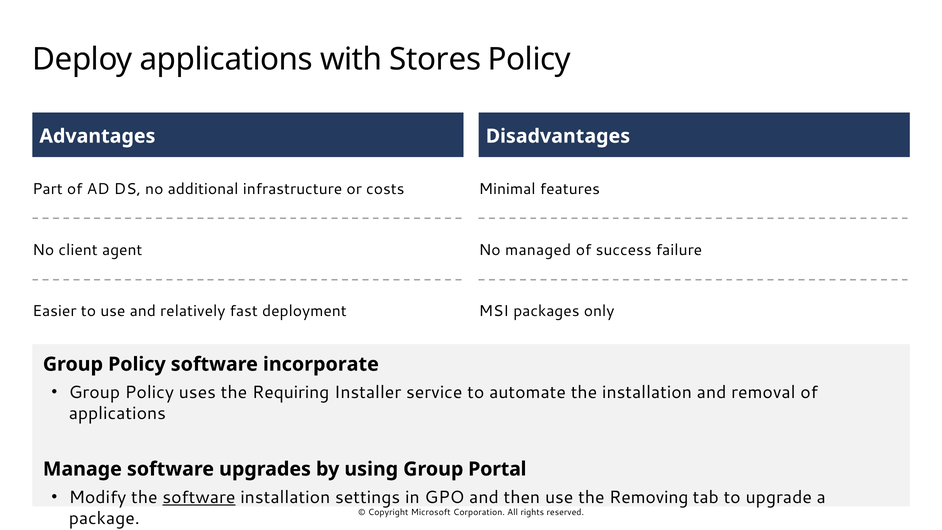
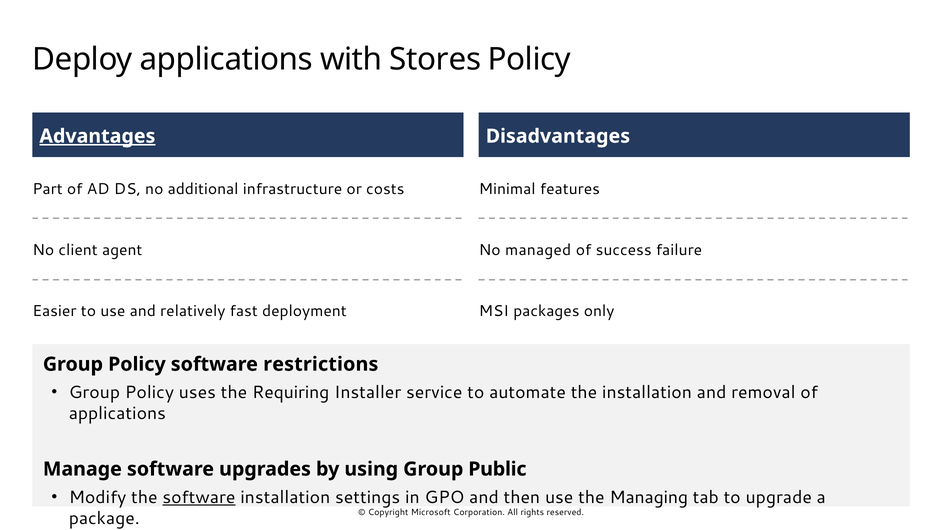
Advantages underline: none -> present
incorporate: incorporate -> restrictions
Portal: Portal -> Public
Removing: Removing -> Managing
